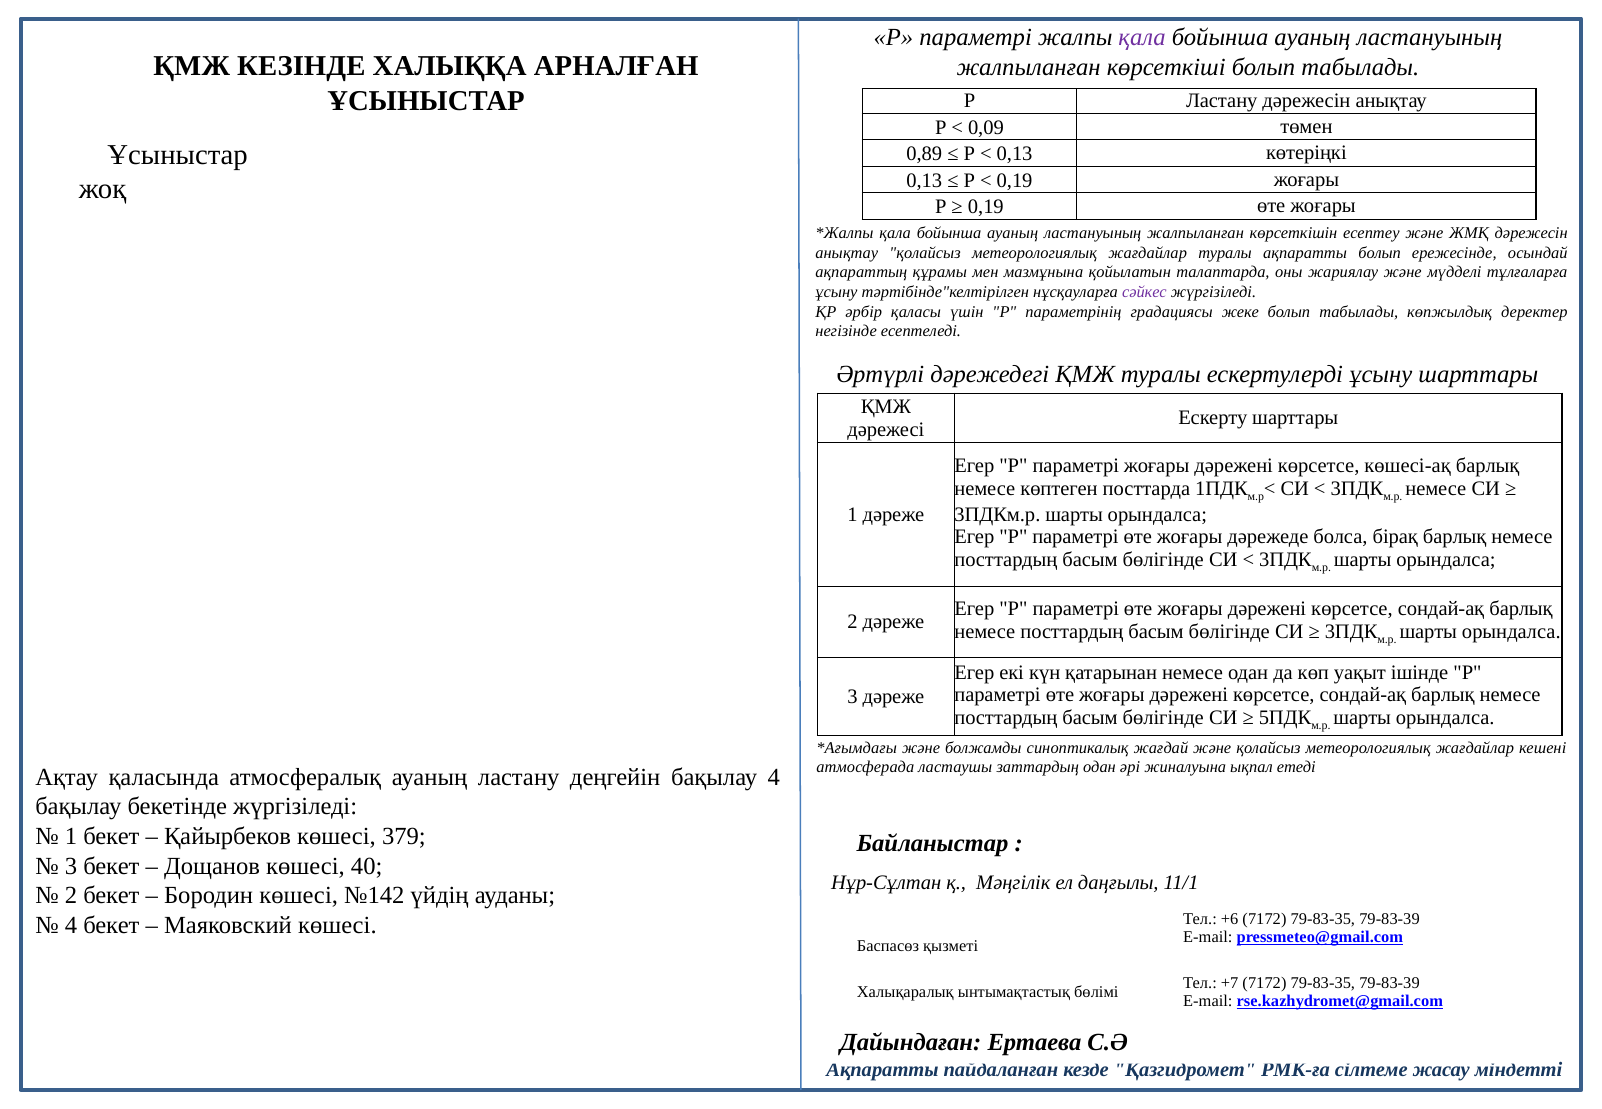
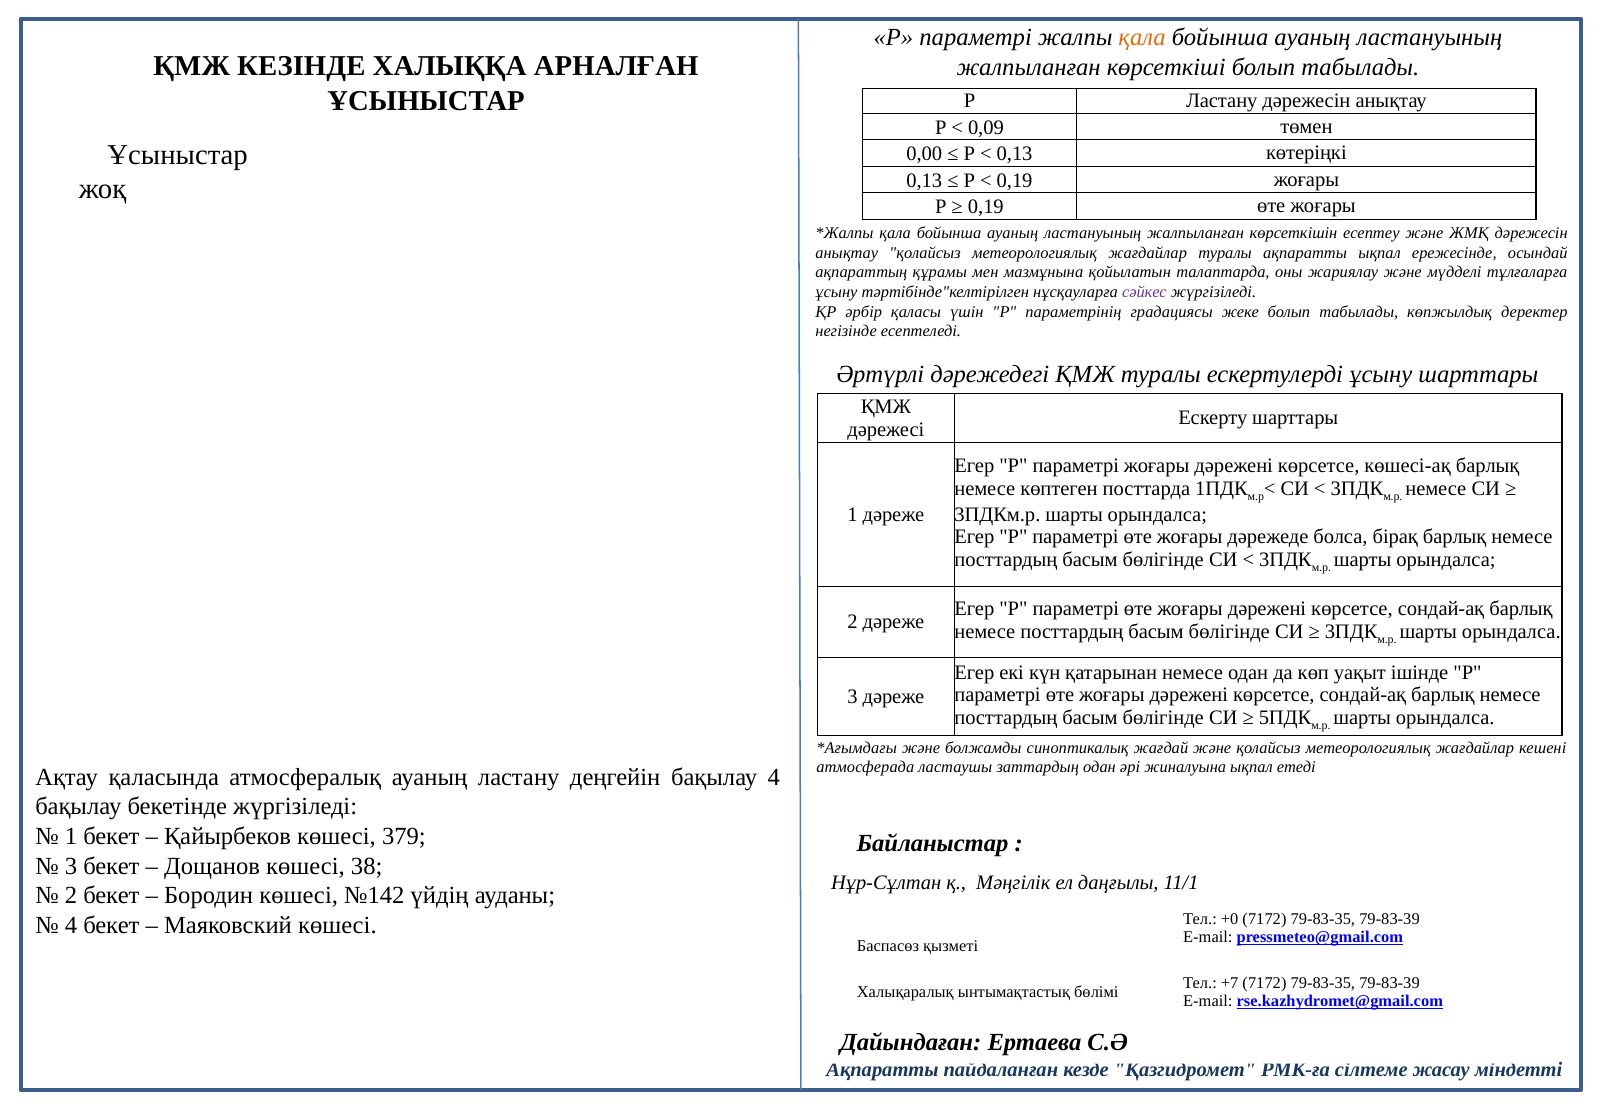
қала at (1142, 38) colour: purple -> orange
0,89: 0,89 -> 0,00
ақпаратты болып: болып -> ықпал
40: 40 -> 38
+6: +6 -> +0
